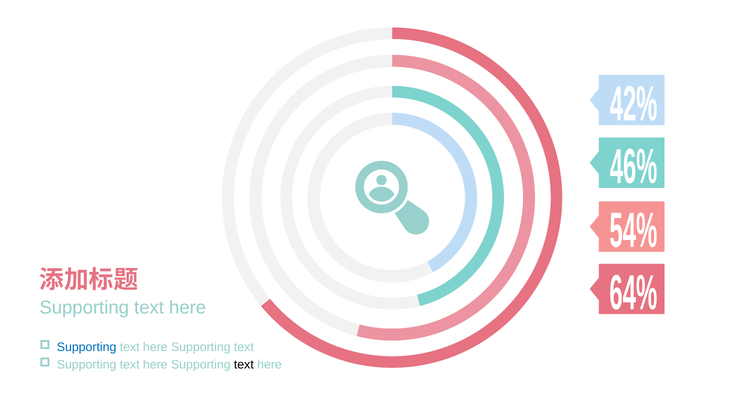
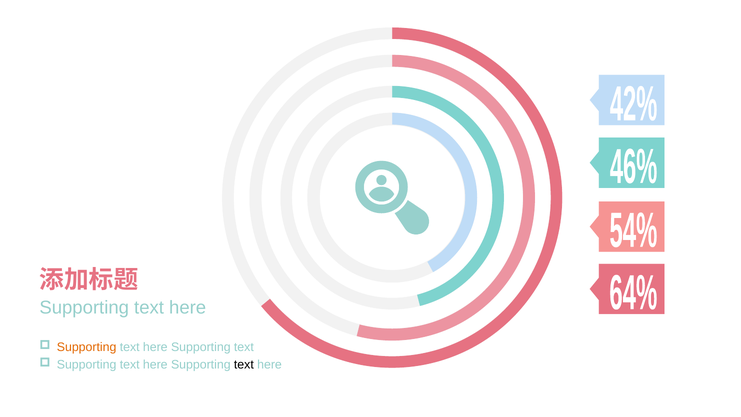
Supporting at (87, 347) colour: blue -> orange
